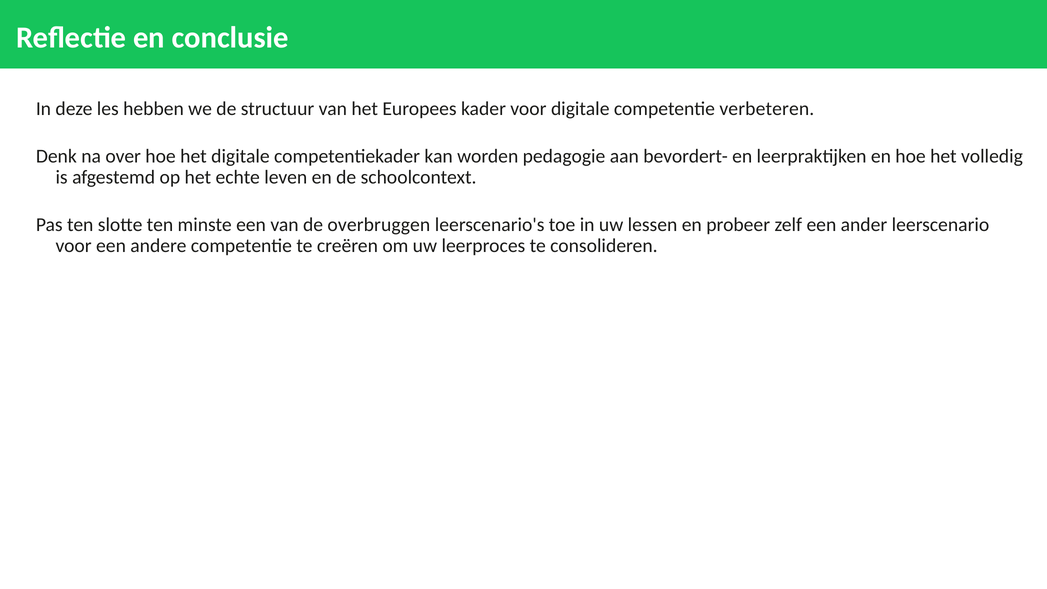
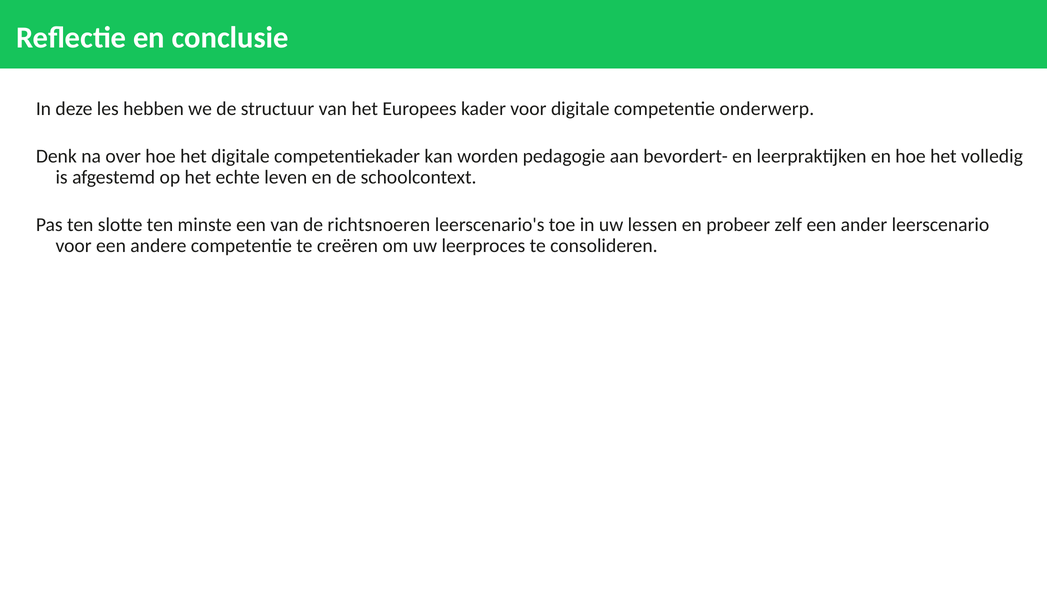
verbeteren: verbeteren -> onderwerp
overbruggen: overbruggen -> richtsnoeren
